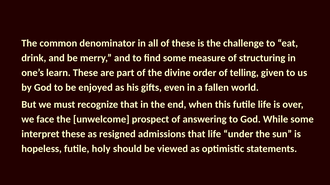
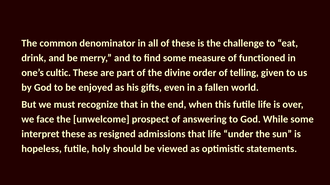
structuring: structuring -> functioned
learn: learn -> cultic
